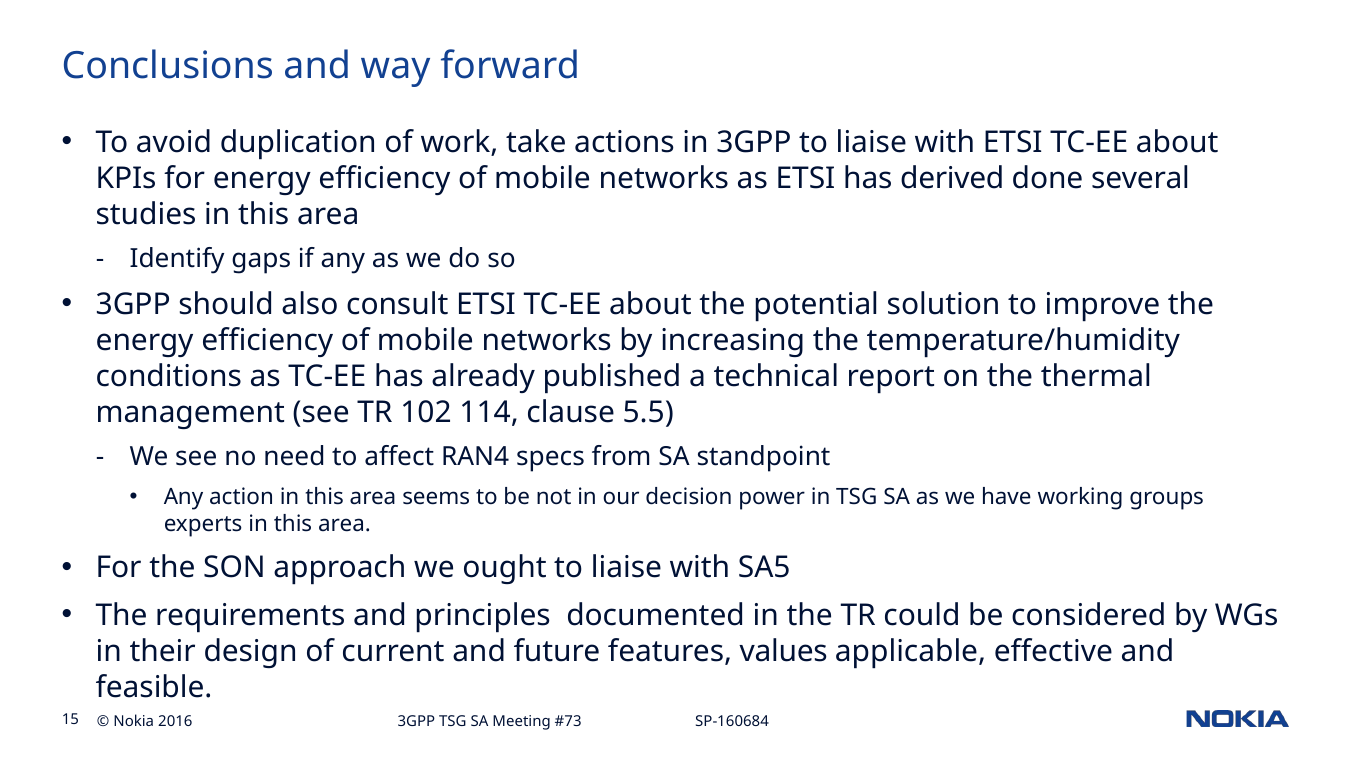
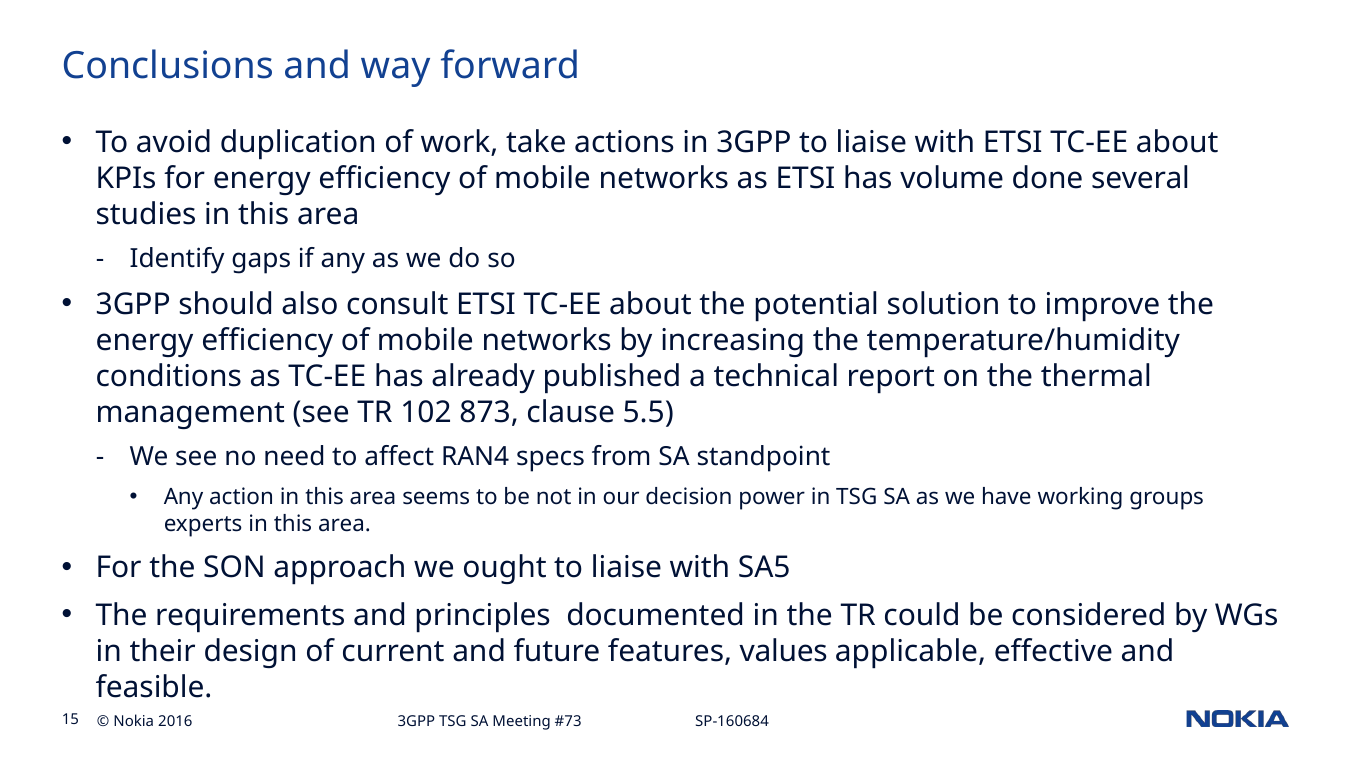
derived: derived -> volume
114: 114 -> 873
